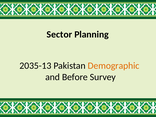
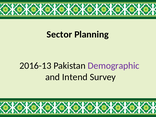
2035-13: 2035-13 -> 2016-13
Demographic colour: orange -> purple
Before: Before -> Intend
